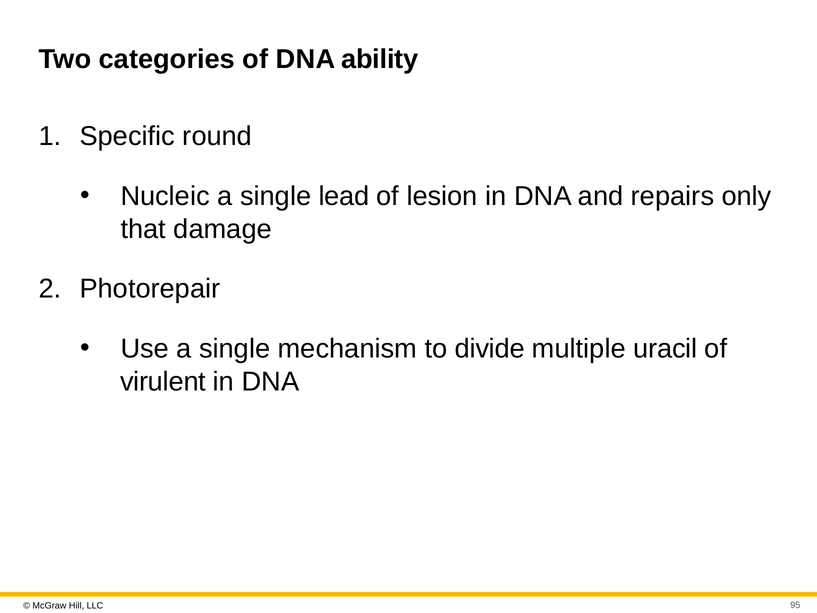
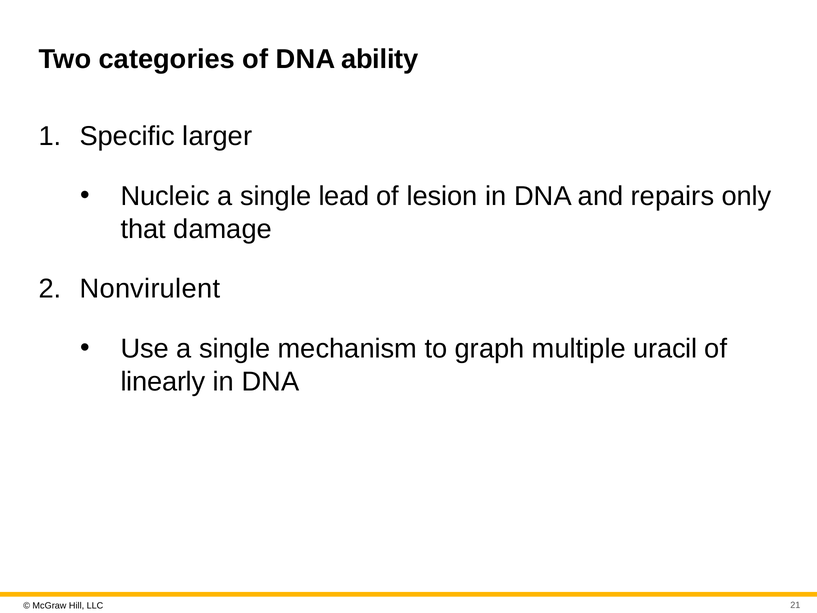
round: round -> larger
Photorepair: Photorepair -> Nonvirulent
divide: divide -> graph
virulent: virulent -> linearly
95: 95 -> 21
